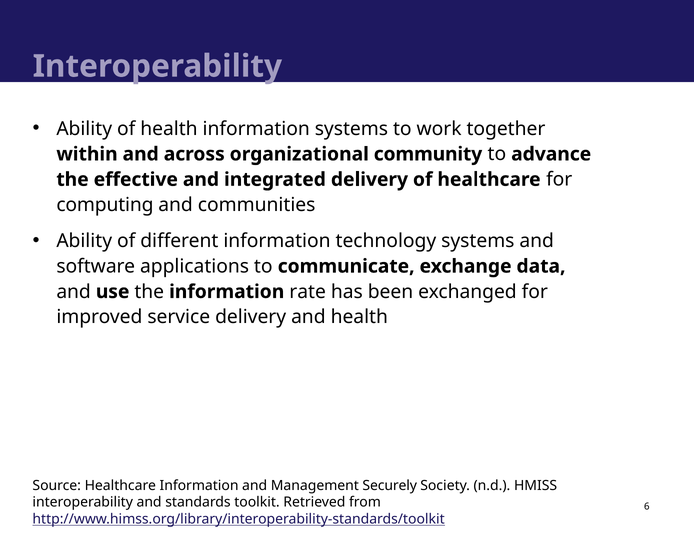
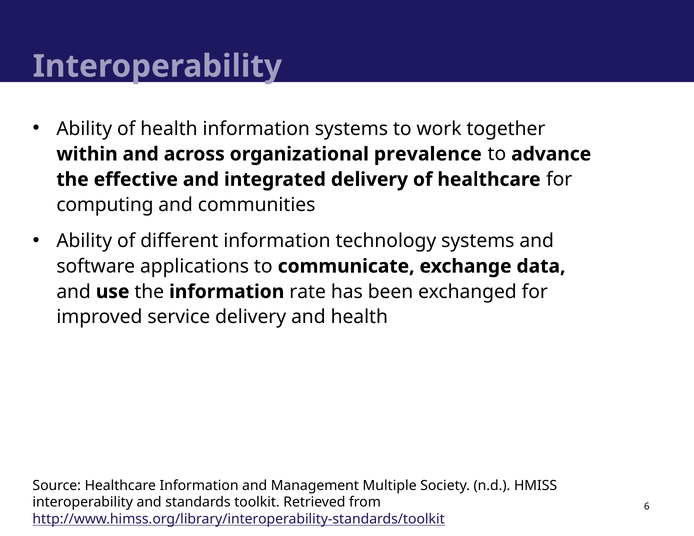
community: community -> prevalence
Securely: Securely -> Multiple
